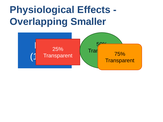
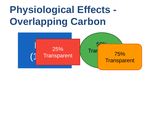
Smaller: Smaller -> Carbon
